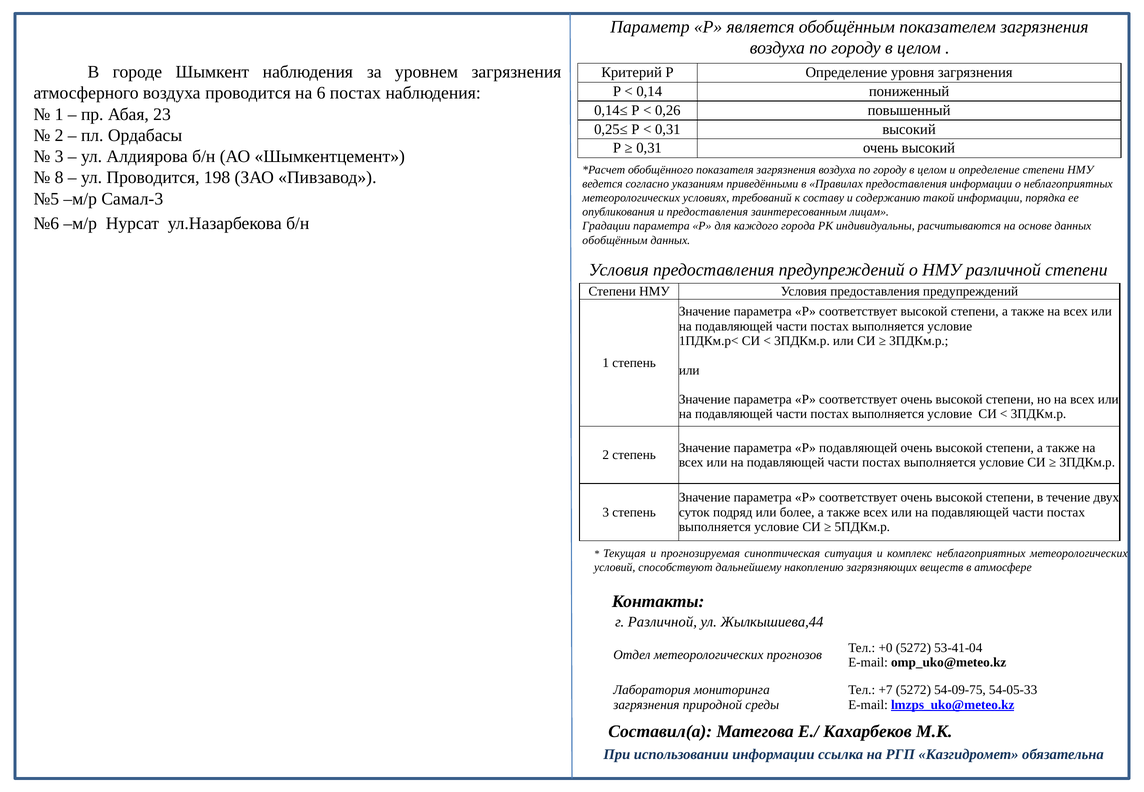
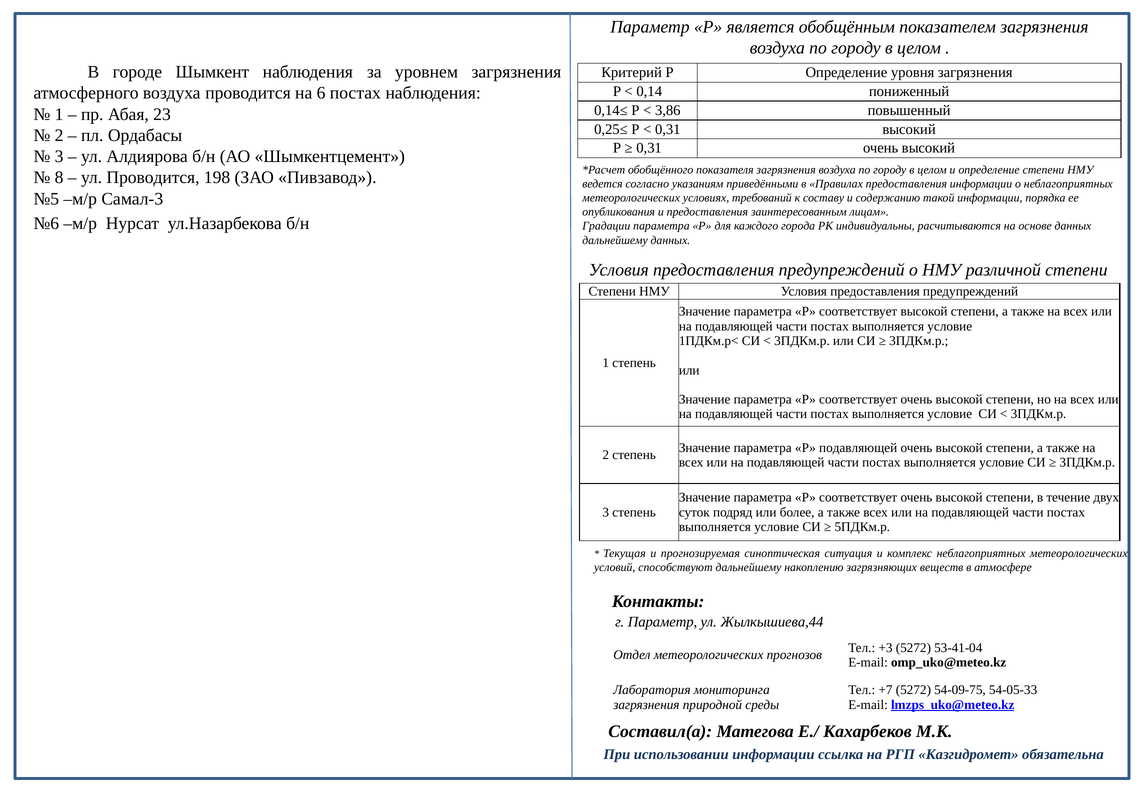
0,26: 0,26 -> 3,86
обобщённым at (615, 240): обобщённым -> дальнейшему
г Различной: Различной -> Параметр
+0: +0 -> +3
